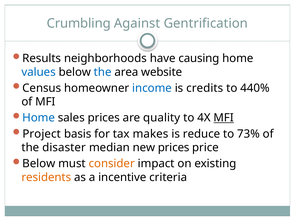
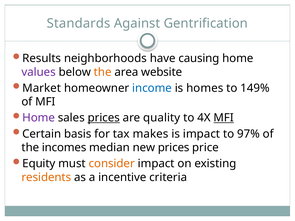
Crumbling: Crumbling -> Standards
values colour: blue -> purple
the at (103, 72) colour: blue -> orange
Census: Census -> Market
credits: credits -> homes
440%: 440% -> 149%
Home at (39, 118) colour: blue -> purple
prices at (104, 118) underline: none -> present
Project: Project -> Certain
is reduce: reduce -> impact
73%: 73% -> 97%
disaster: disaster -> incomes
Below at (39, 164): Below -> Equity
